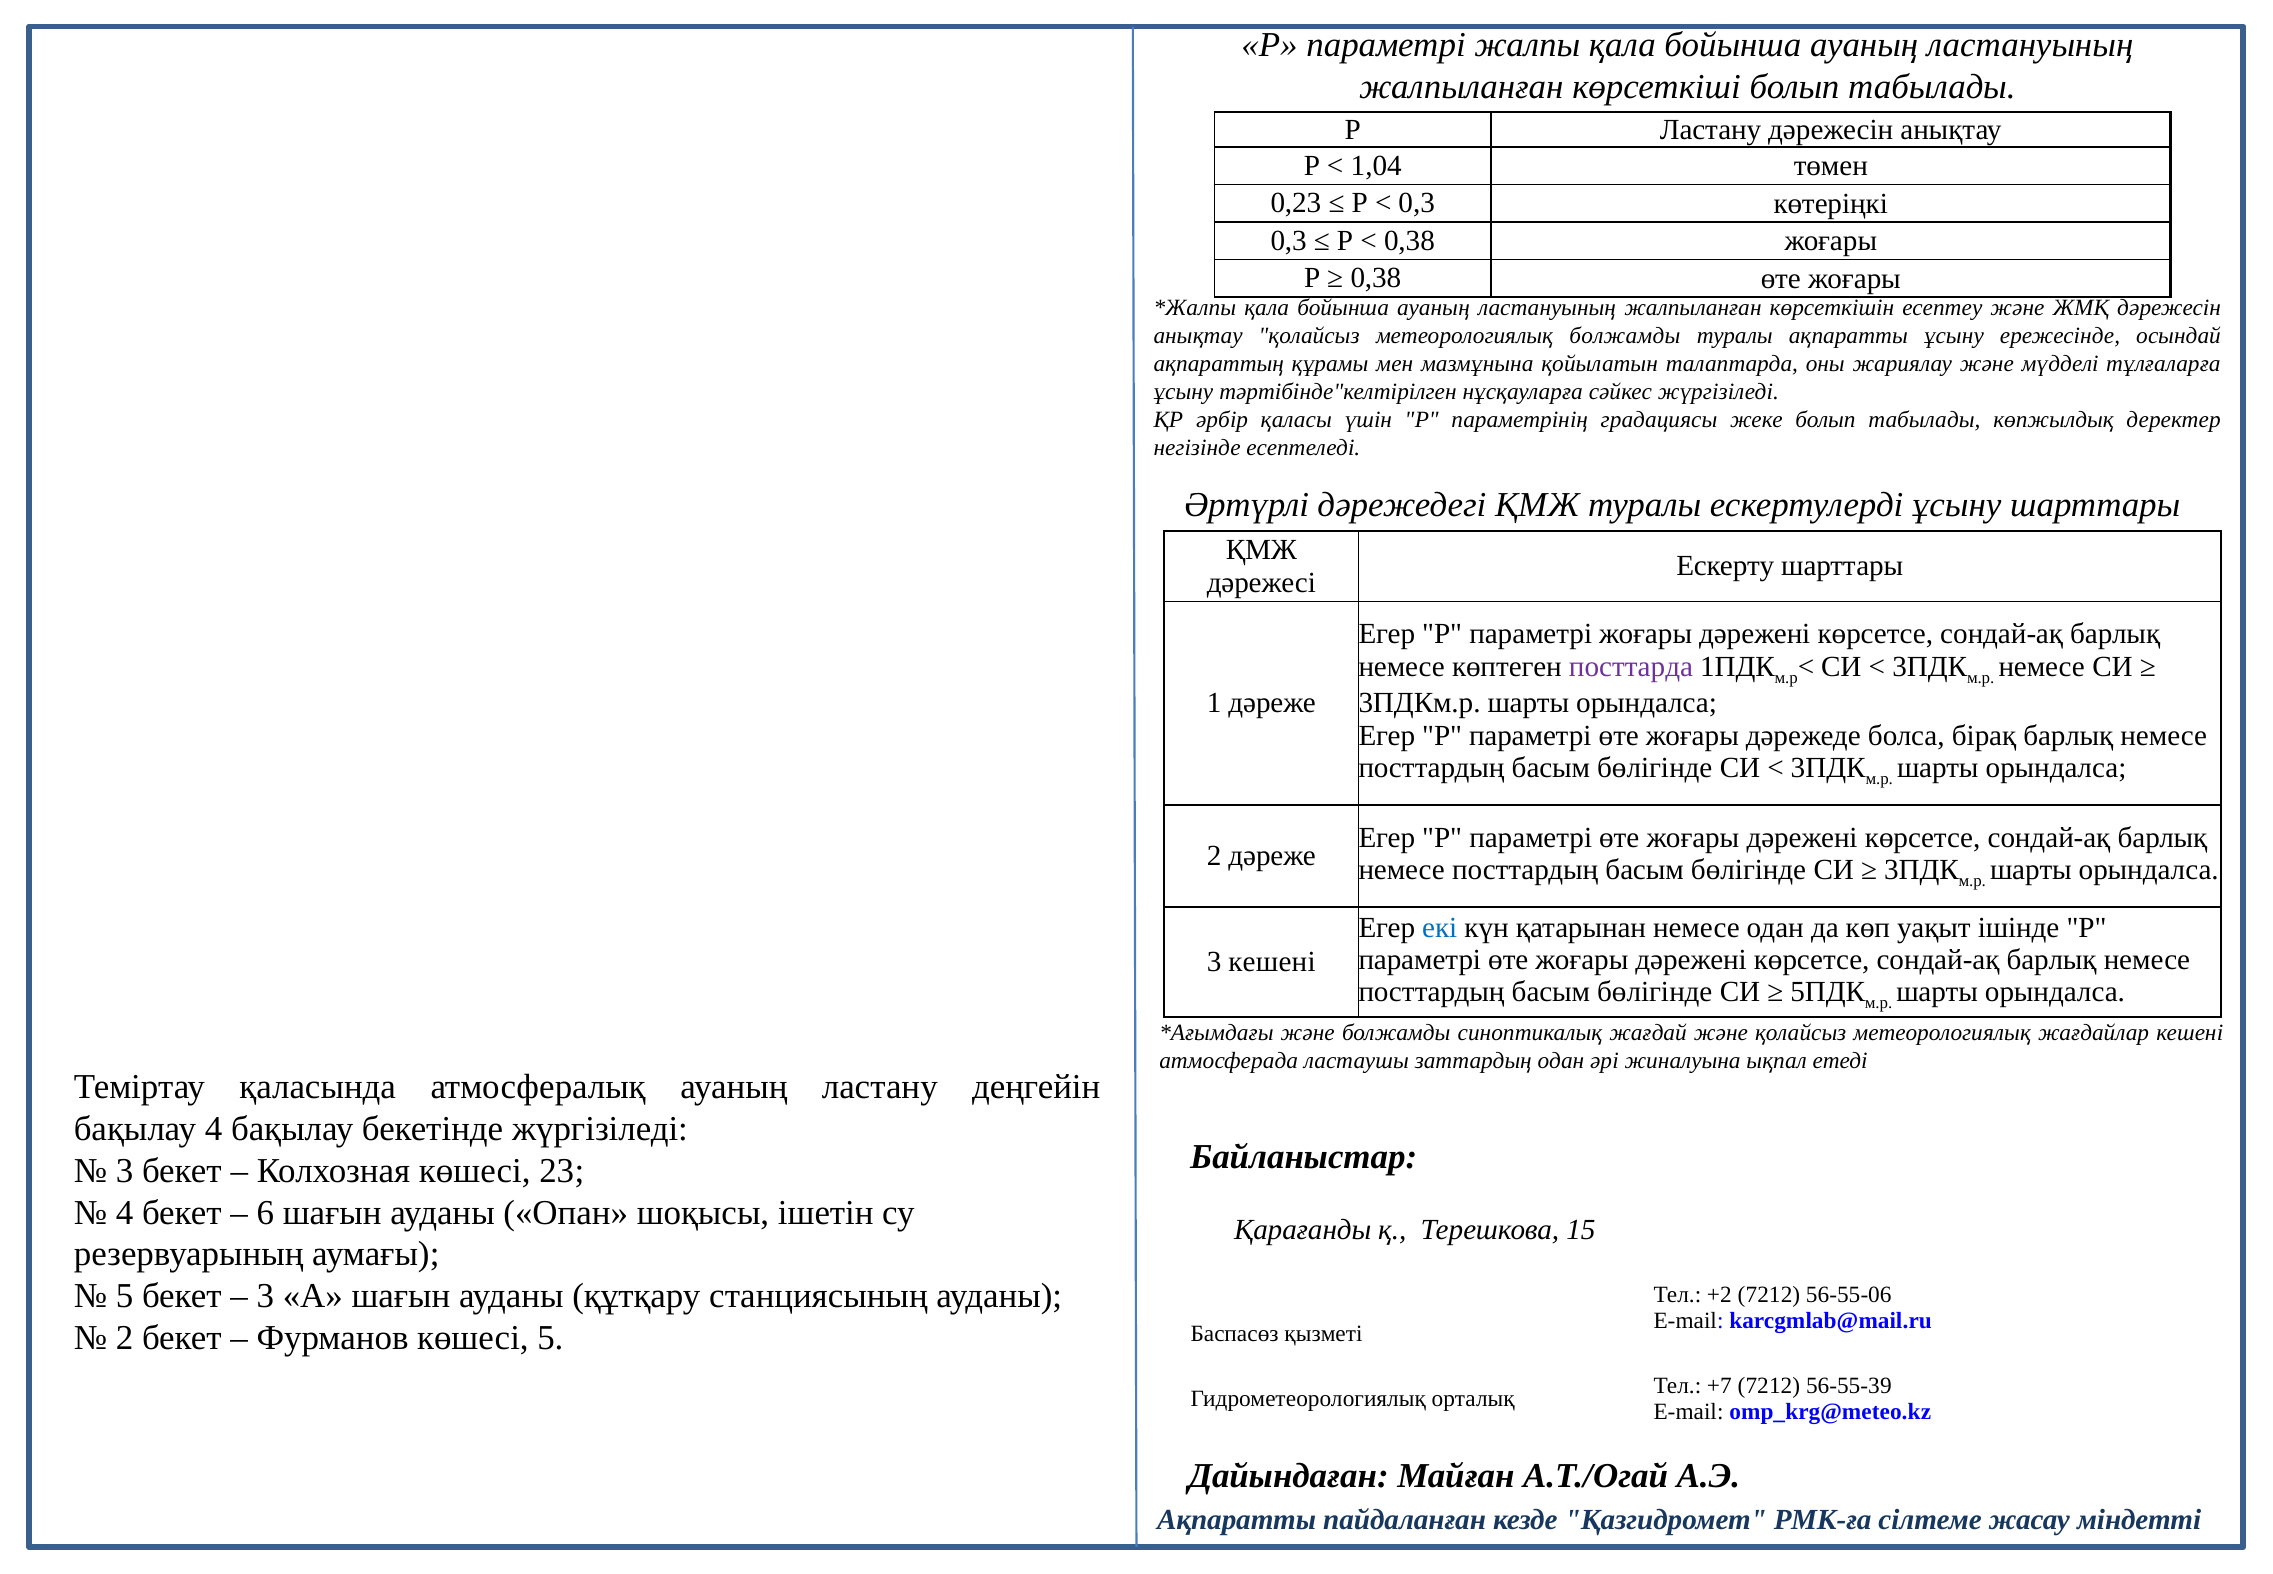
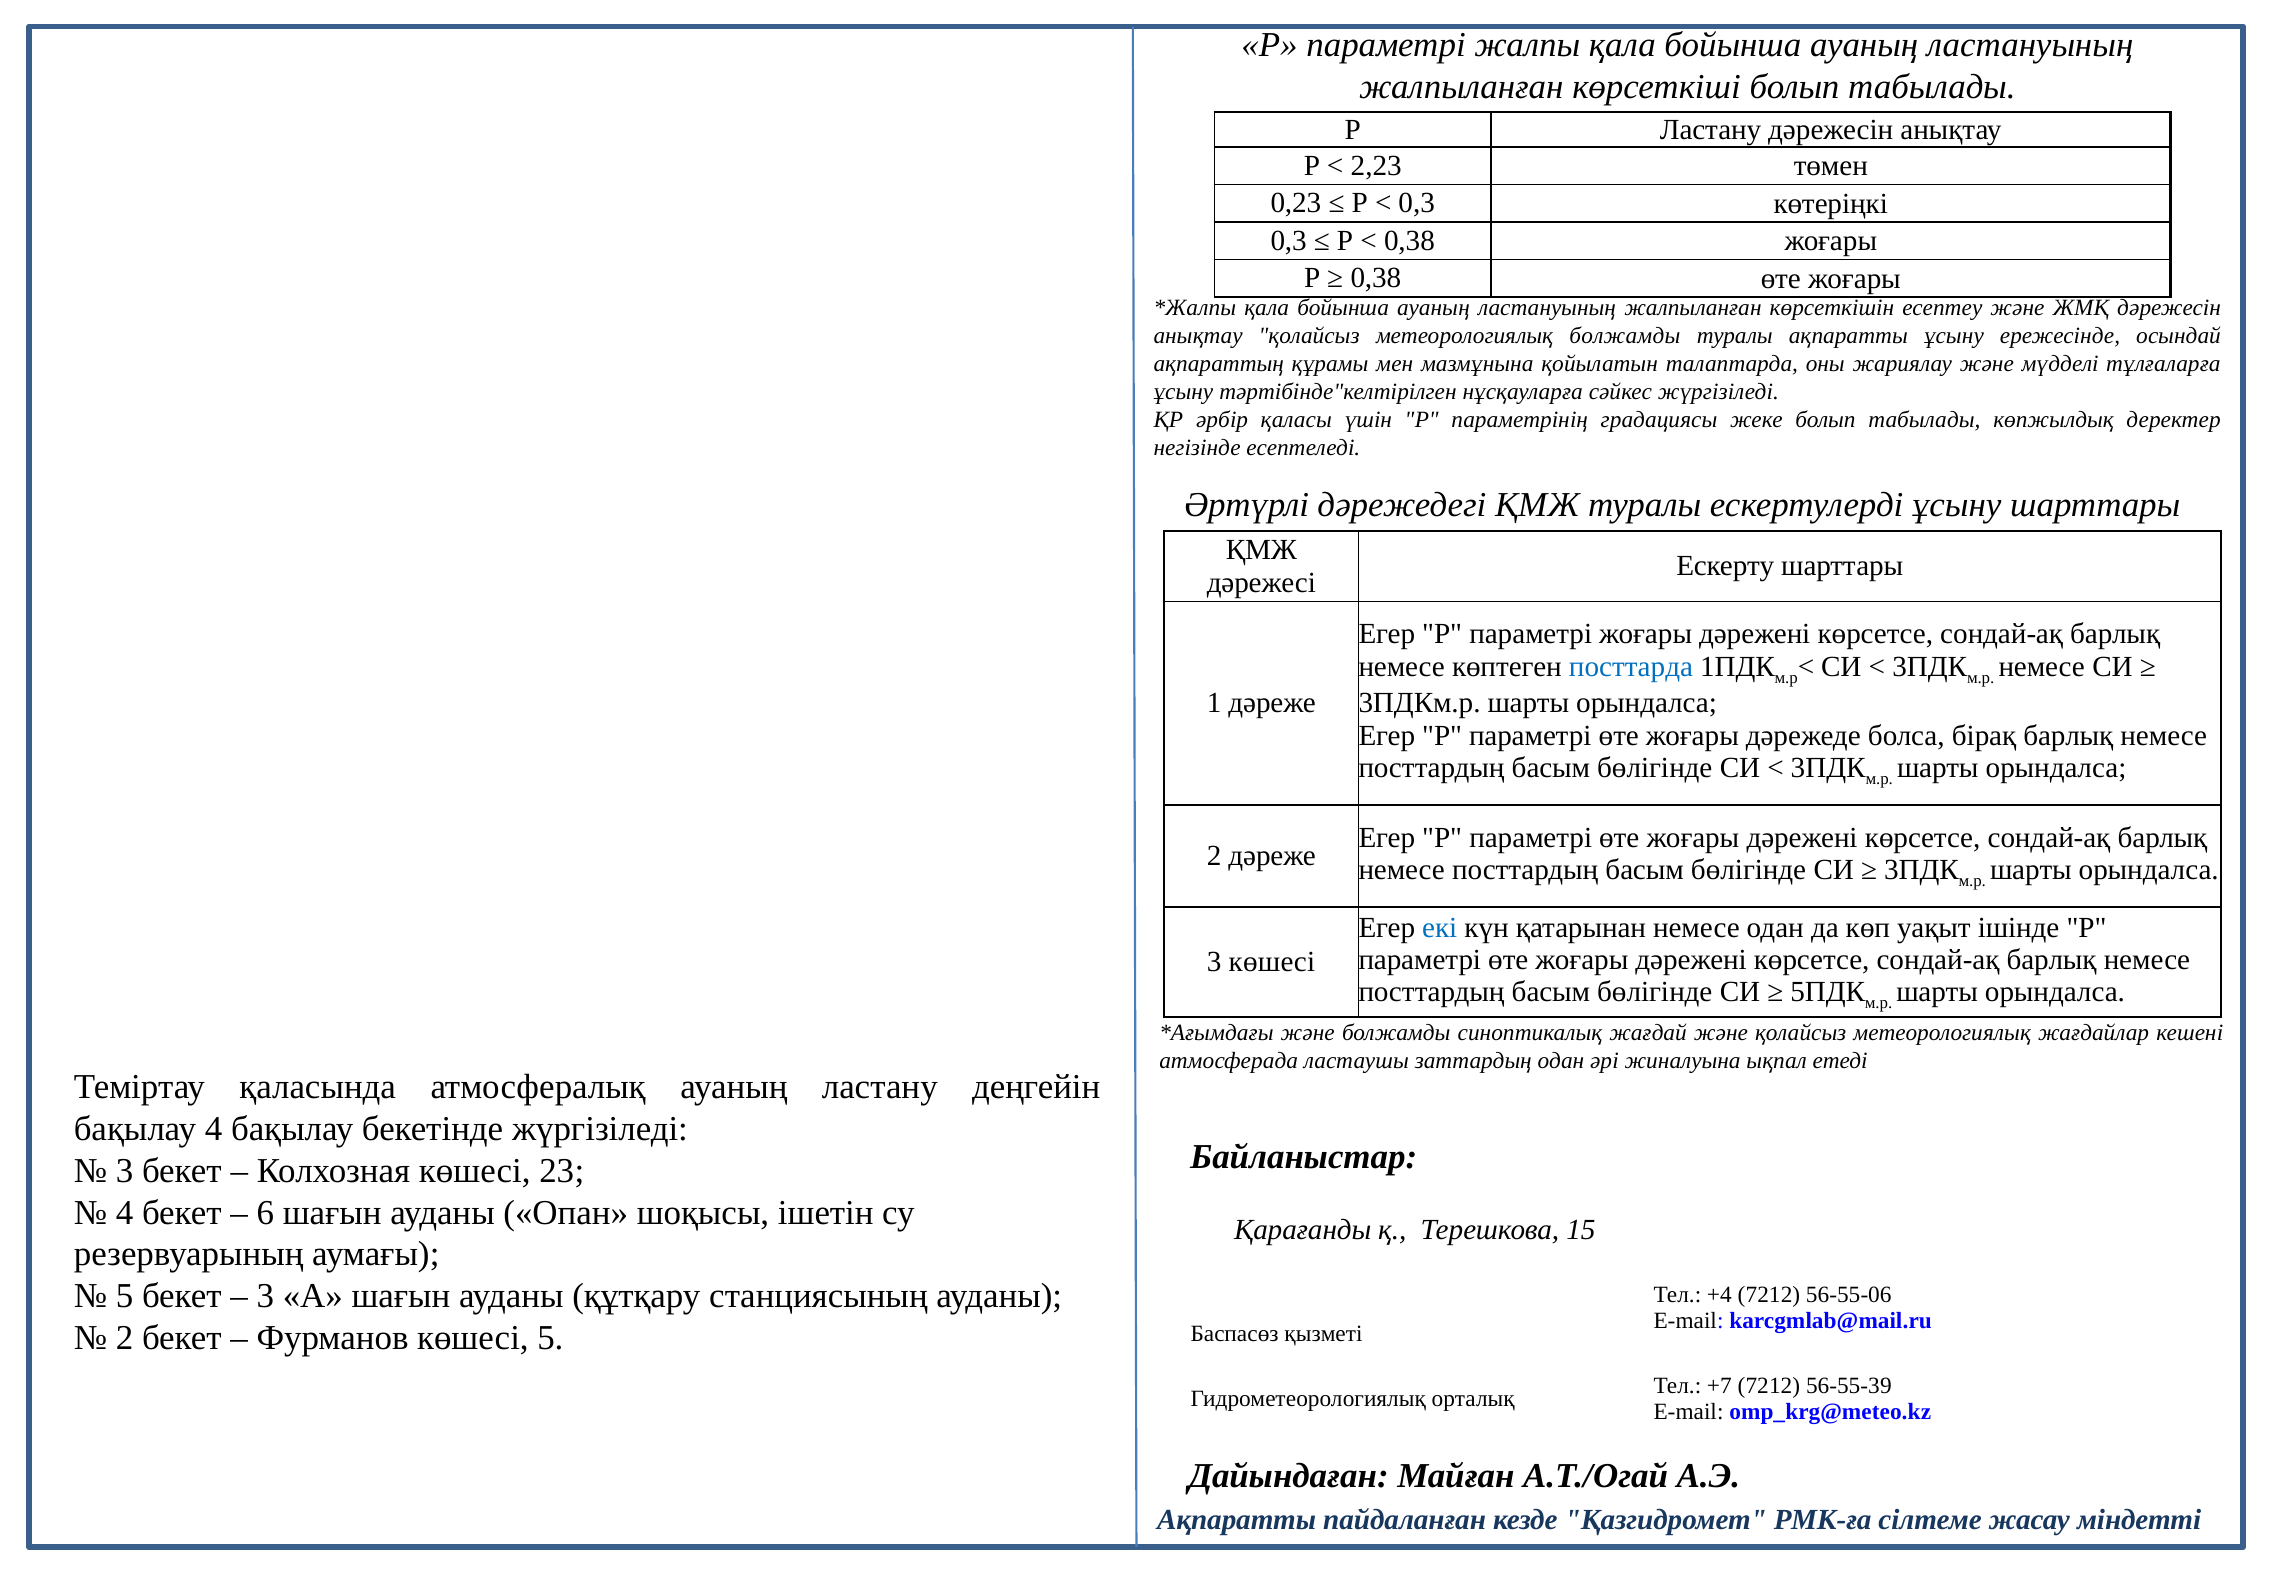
1,04: 1,04 -> 2,23
посттарда colour: purple -> blue
3 кешені: кешені -> көшесі
+2: +2 -> +4
